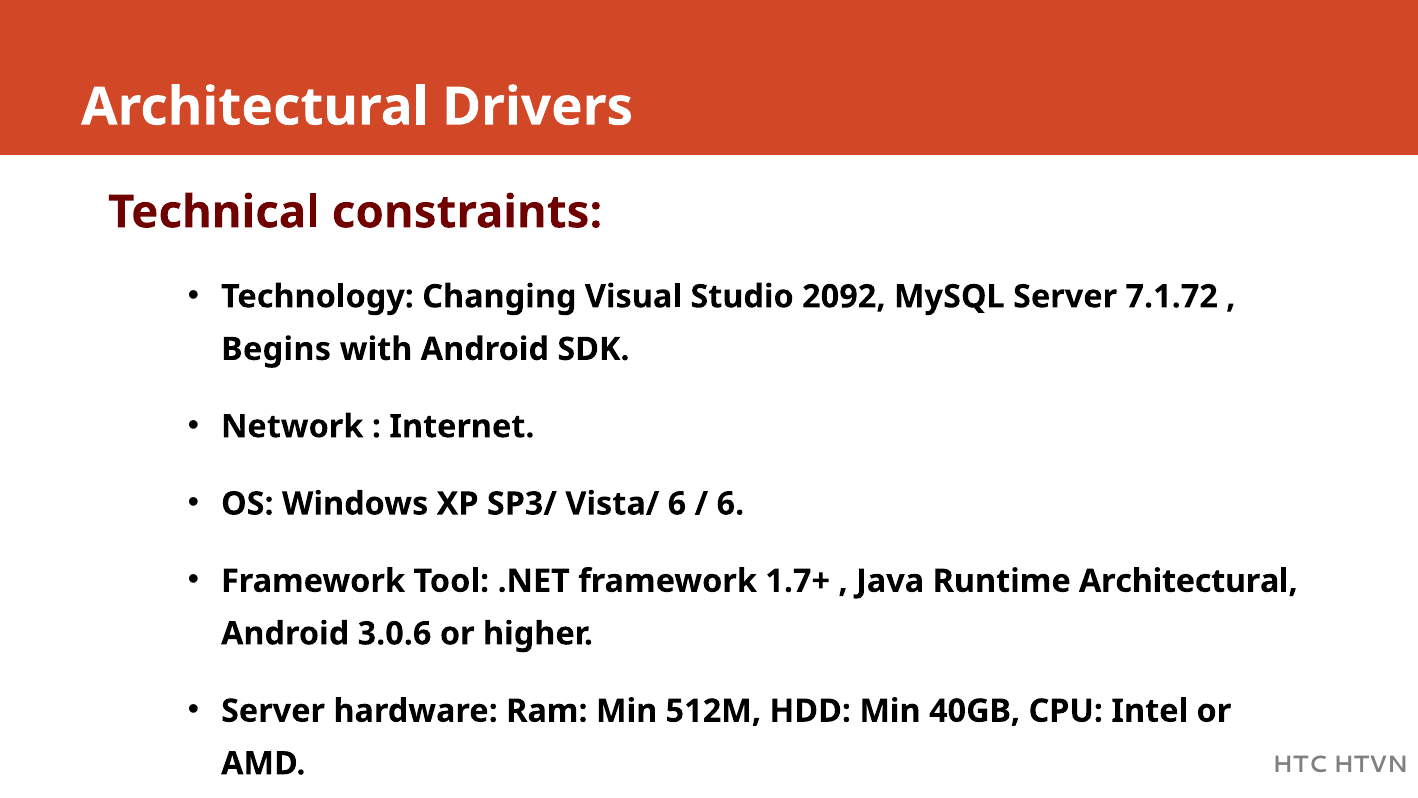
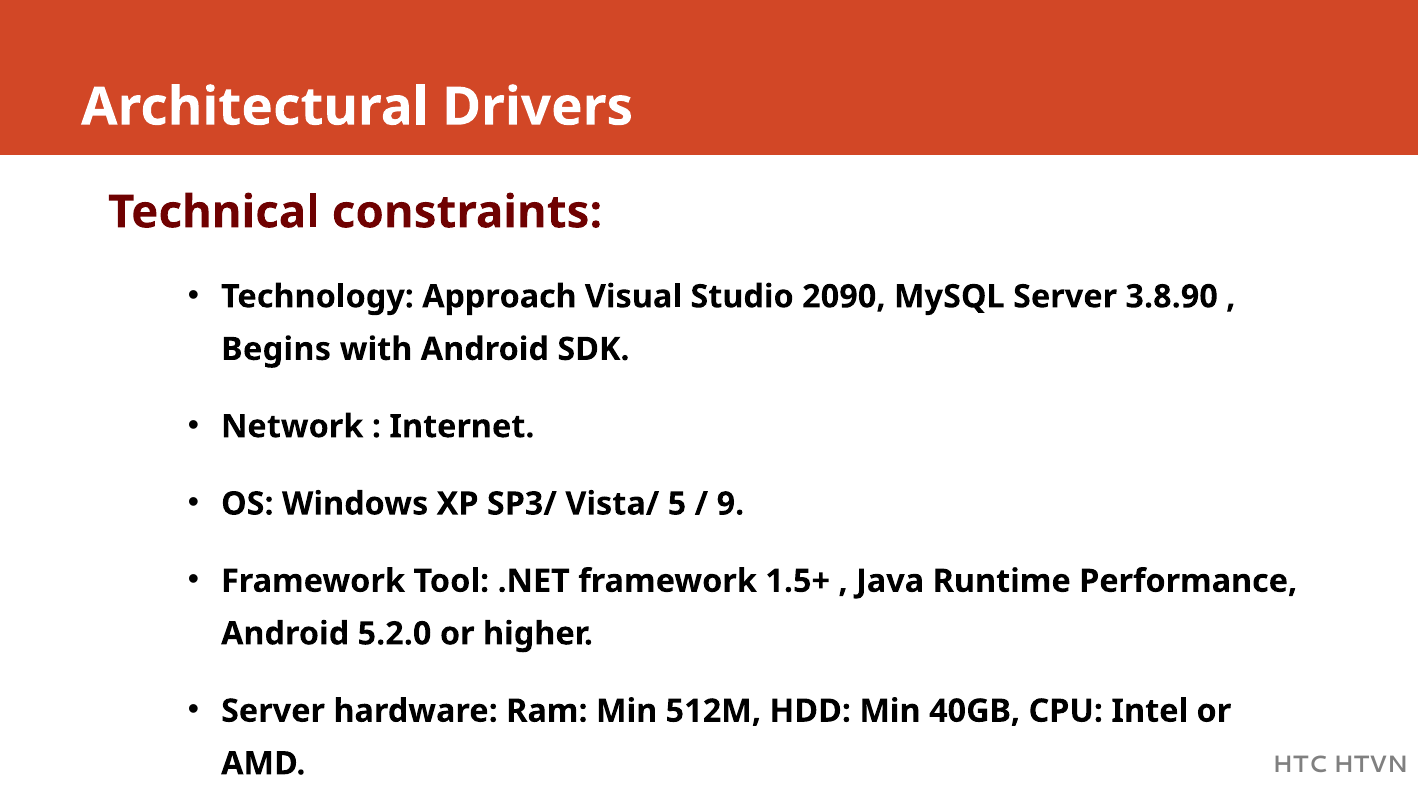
Changing: Changing -> Approach
2092: 2092 -> 2090
7.1.72: 7.1.72 -> 3.8.90
Vista/ 6: 6 -> 5
6 at (730, 504): 6 -> 9
1.7+: 1.7+ -> 1.5+
Runtime Architectural: Architectural -> Performance
3.0.6: 3.0.6 -> 5.2.0
